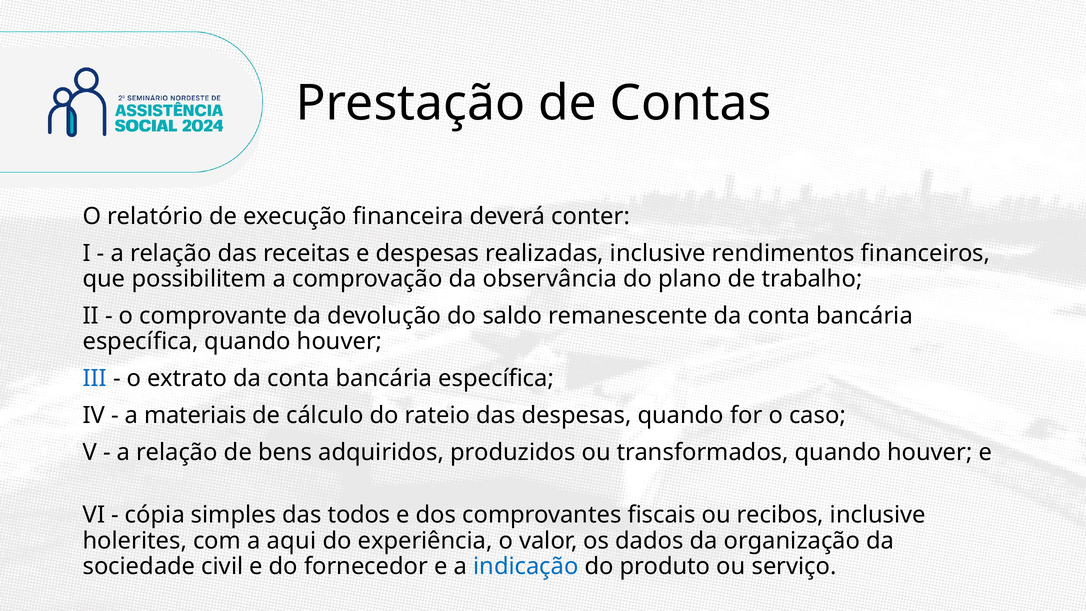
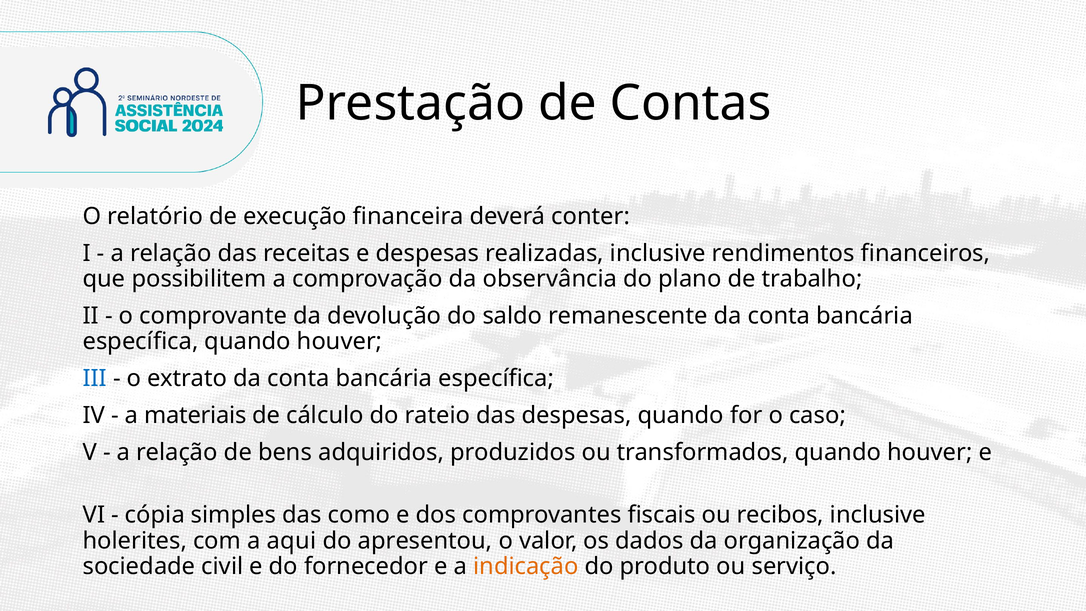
todos: todos -> como
experiência: experiência -> apresentou
indicação colour: blue -> orange
